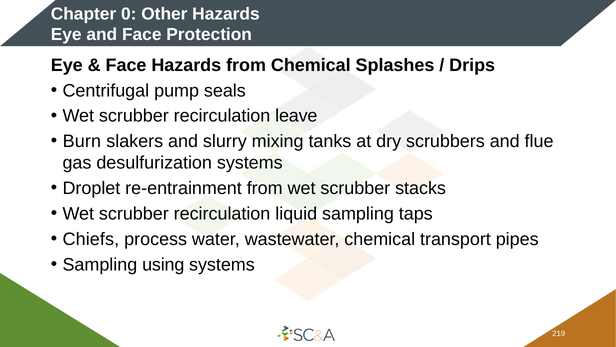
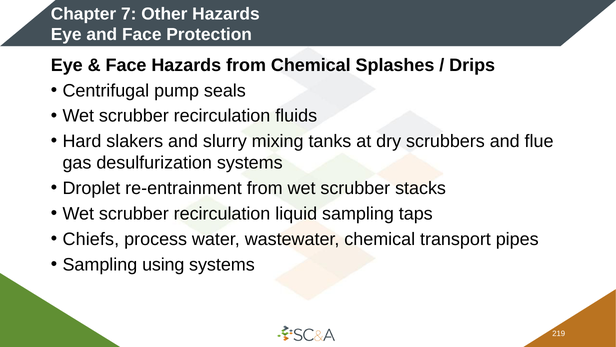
0: 0 -> 7
leave: leave -> fluids
Burn: Burn -> Hard
